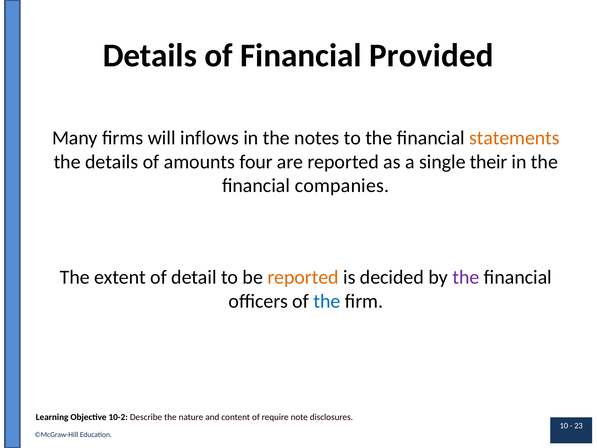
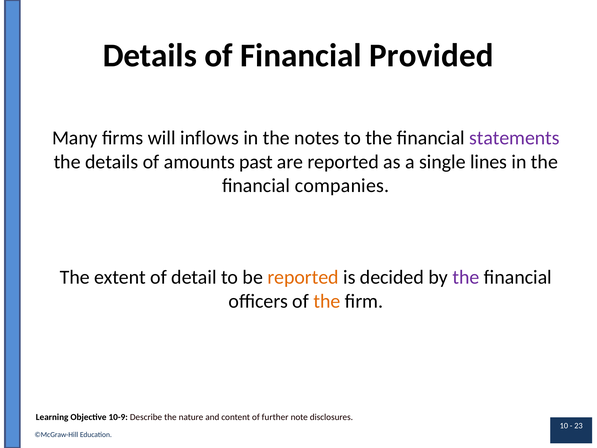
statements colour: orange -> purple
four: four -> past
their: their -> lines
the at (327, 301) colour: blue -> orange
10-2: 10-2 -> 10-9
require: require -> further
